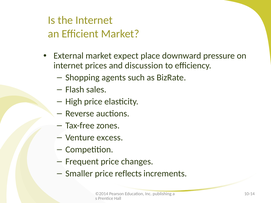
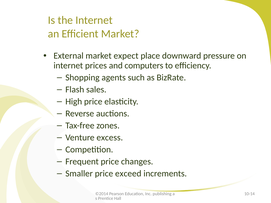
discussion: discussion -> computers
reflects: reflects -> exceed
